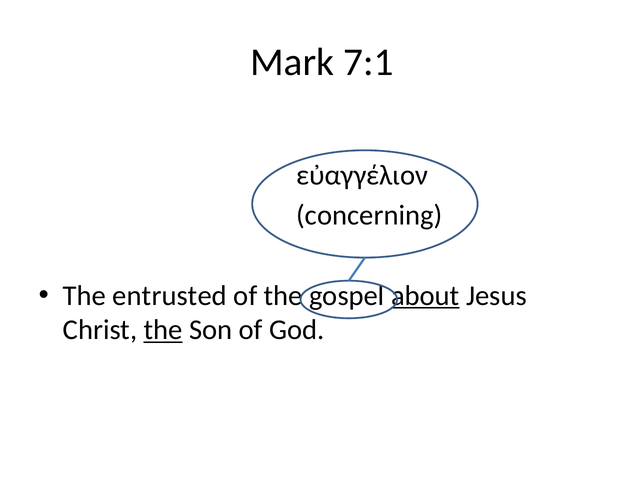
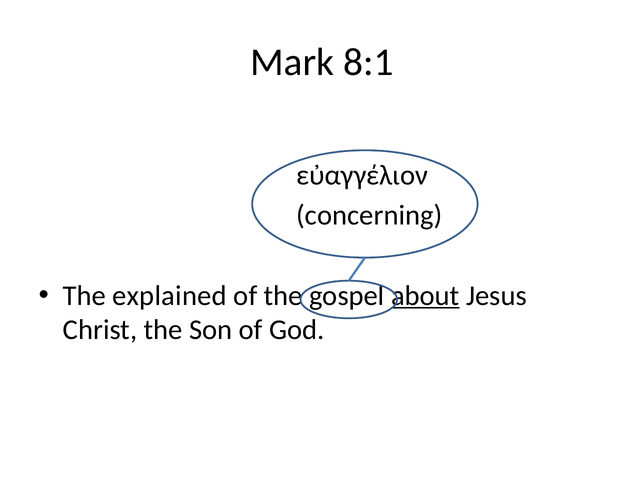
7:1: 7:1 -> 8:1
entrusted: entrusted -> explained
the at (163, 330) underline: present -> none
